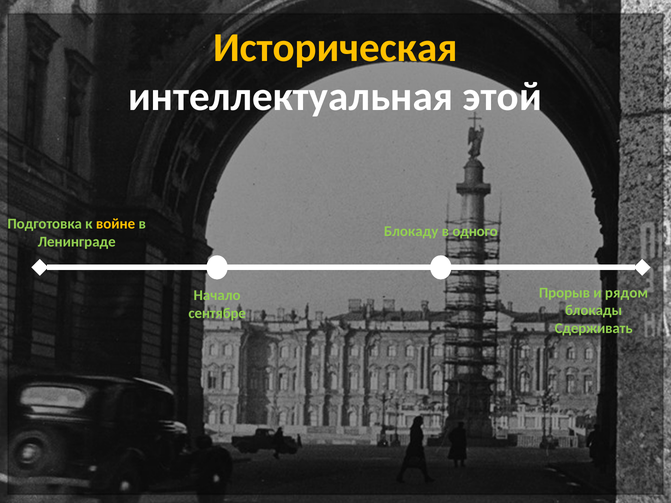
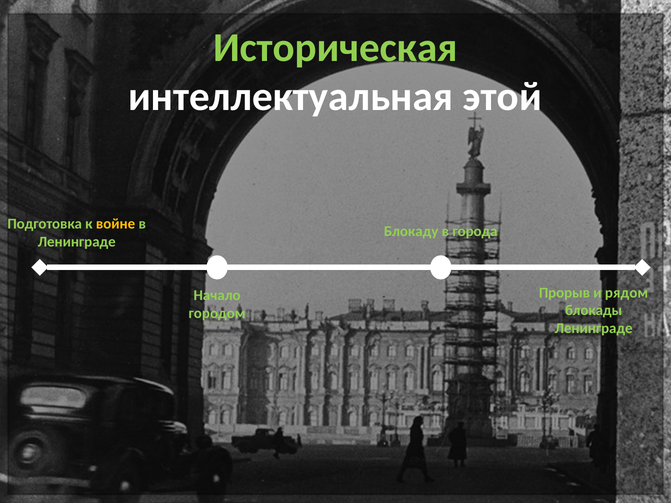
Историческая colour: yellow -> light green
одного: одного -> города
сентябре: сентябре -> городом
Сдерживать at (594, 329): Сдерживать -> Ленинграде
